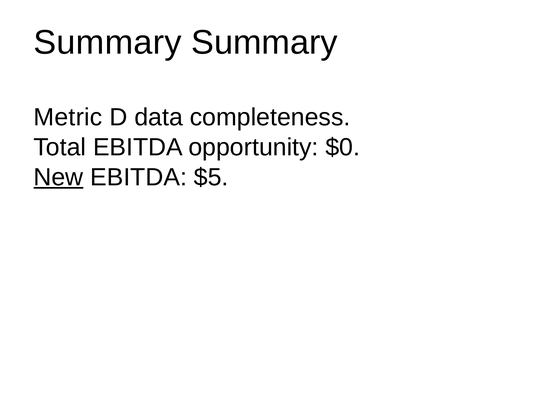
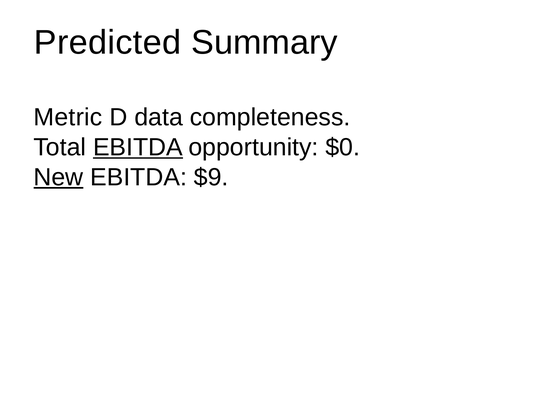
Summary at (108, 43): Summary -> Predicted
EBITDA at (138, 147) underline: none -> present
$5: $5 -> $9
